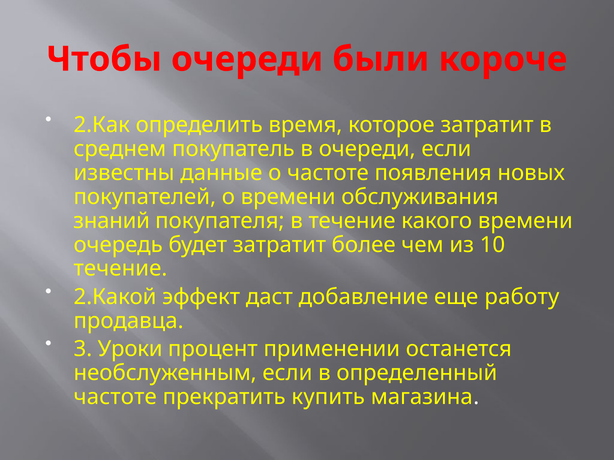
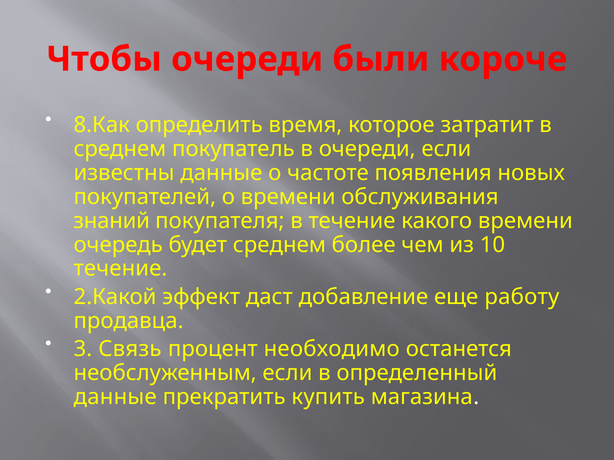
2.Как: 2.Как -> 8.Как
будет затратит: затратит -> среднем
Уроки: Уроки -> Связь
применении: применении -> необходимо
частоте at (115, 397): частоте -> данные
